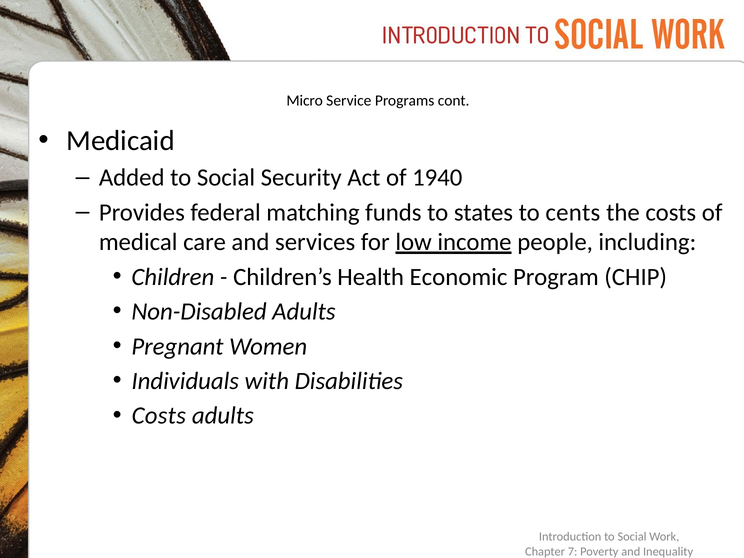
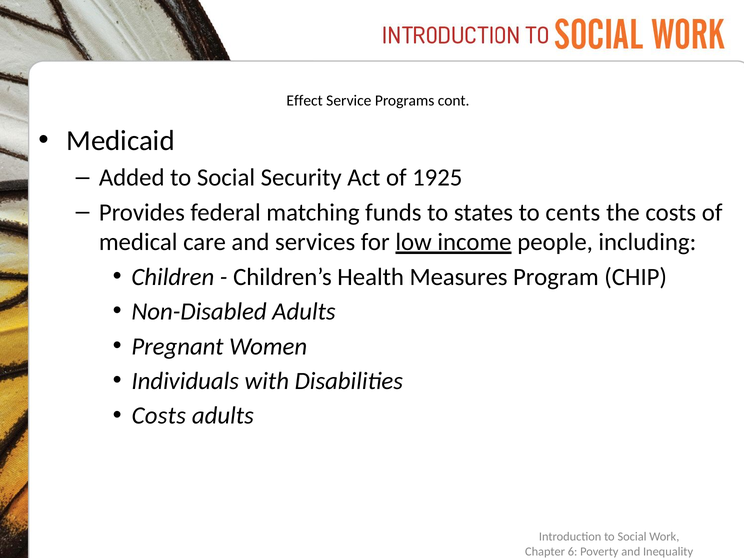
Micro: Micro -> Effect
1940: 1940 -> 1925
Economic: Economic -> Measures
7: 7 -> 6
